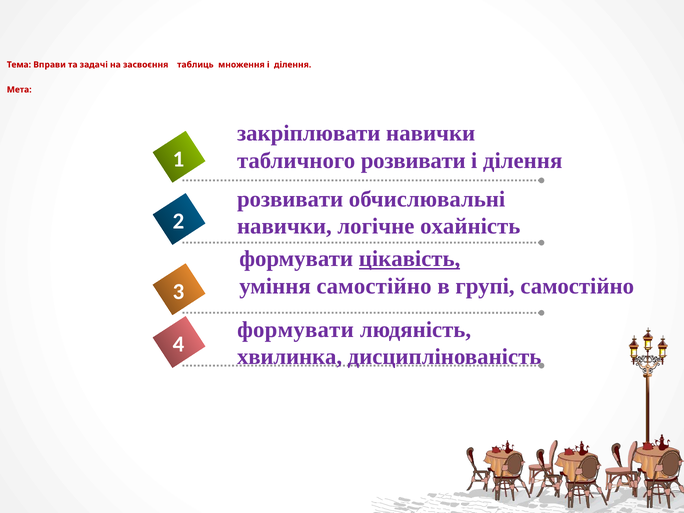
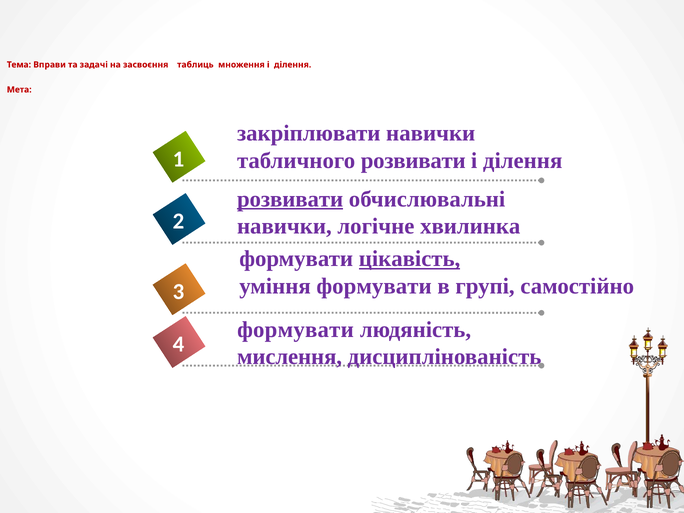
розвивати at (290, 199) underline: none -> present
охайність: охайність -> хвилинка
уміння самостійно: самостійно -> формувати
хвилинка: хвилинка -> мислення
